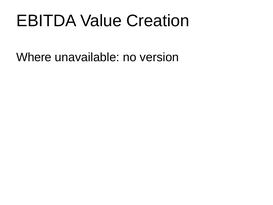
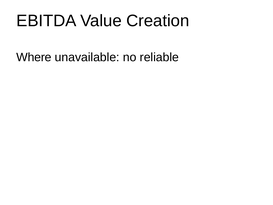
version: version -> reliable
